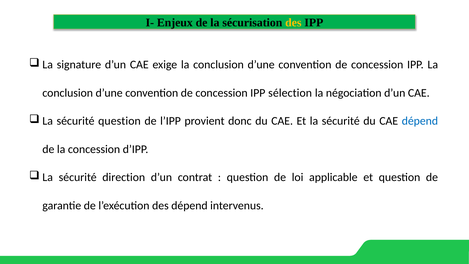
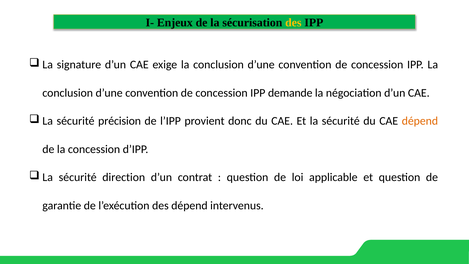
sélection: sélection -> demande
sécurité question: question -> précision
dépend at (420, 121) colour: blue -> orange
